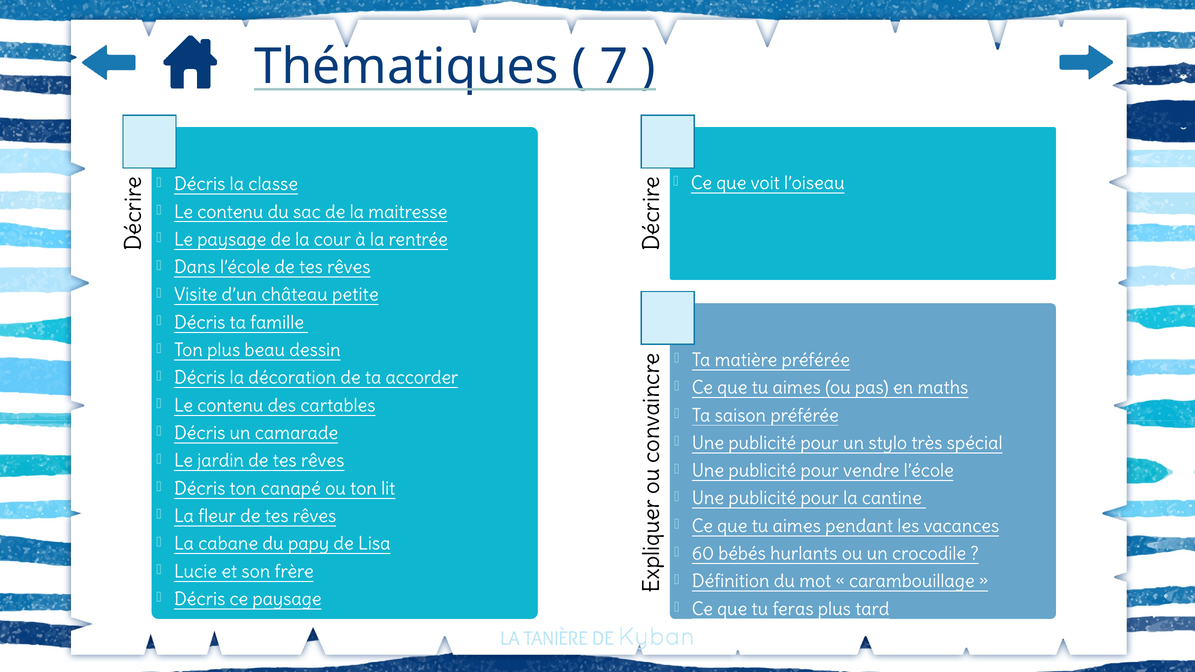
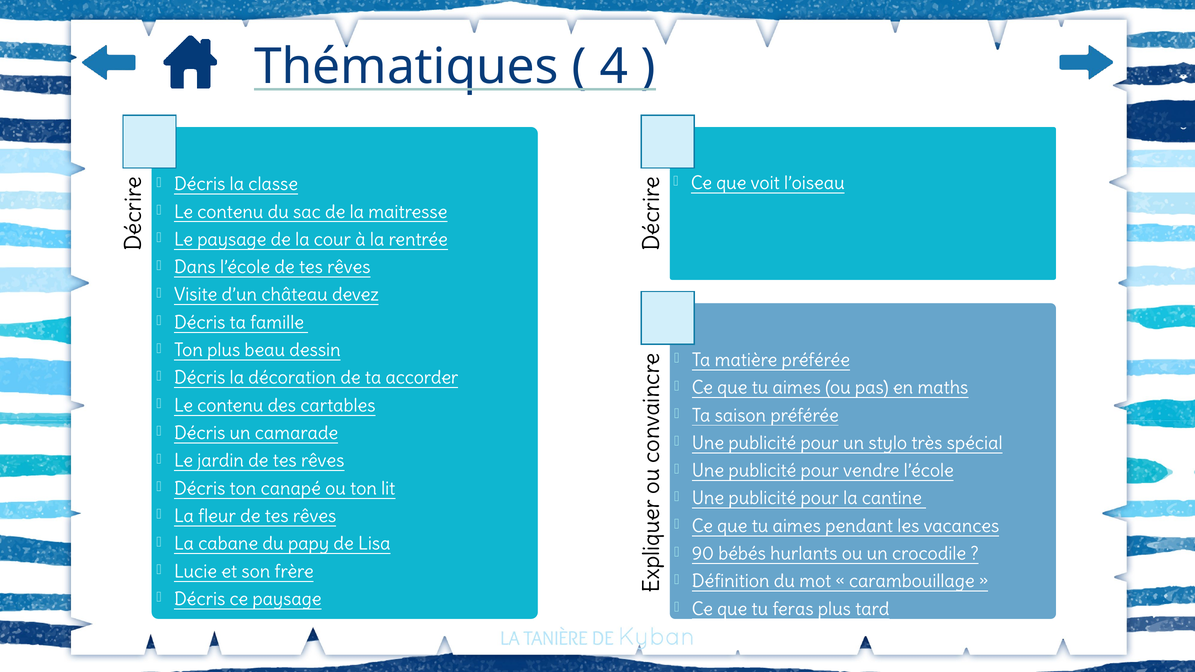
7: 7 -> 4
petite: petite -> devez
60: 60 -> 90
